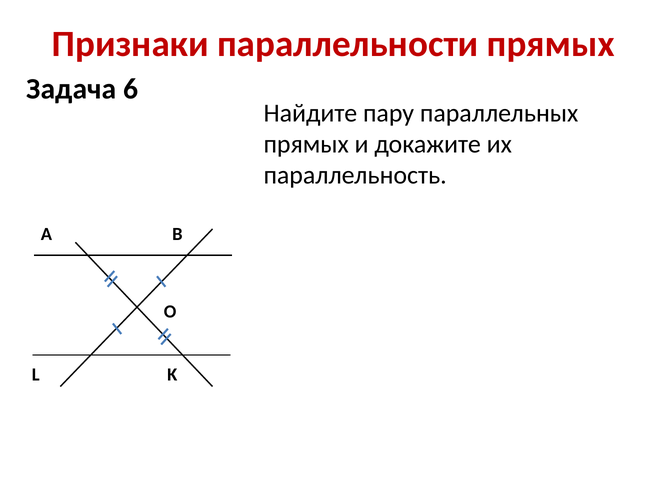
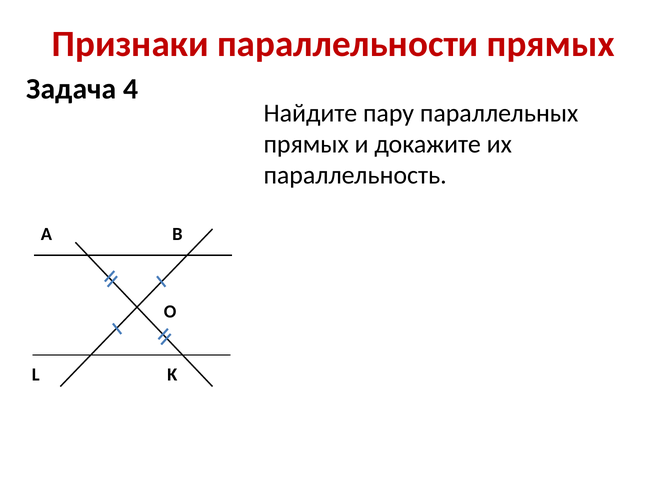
6: 6 -> 4
